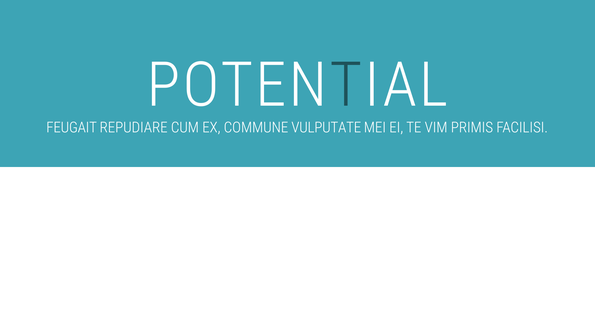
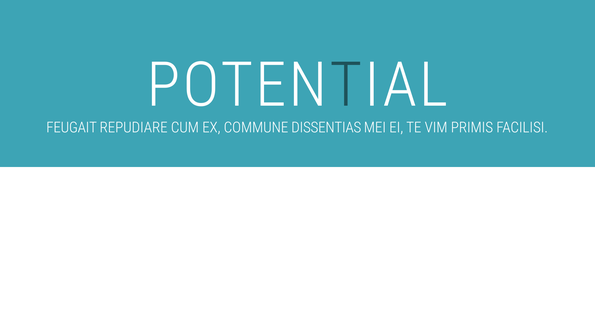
VULPUTATE: VULPUTATE -> DISSENTIAS
